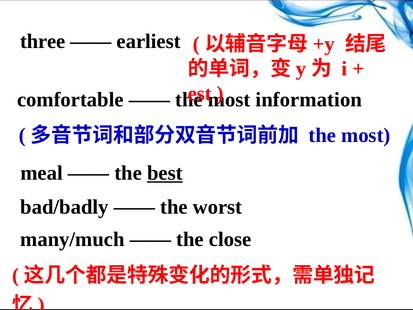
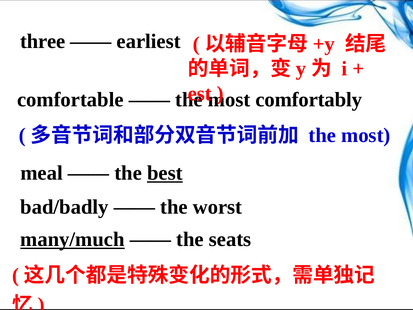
information: information -> comfortably
many/much underline: none -> present
close: close -> seats
